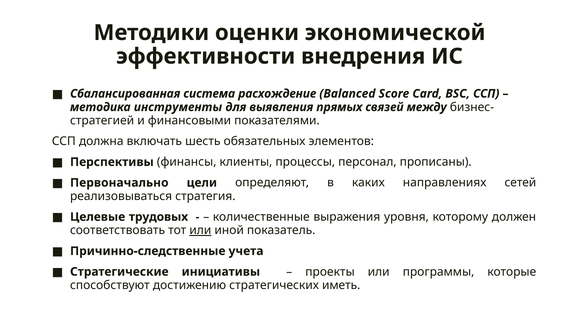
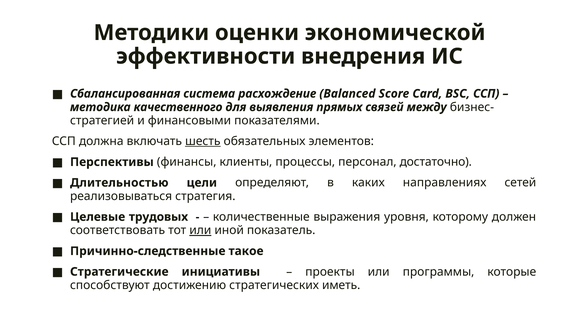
инструменты: инструменты -> качественного
шесть underline: none -> present
прописаны: прописаны -> достаточно
Первоначально: Первоначально -> Длительностью
учета: учета -> такое
